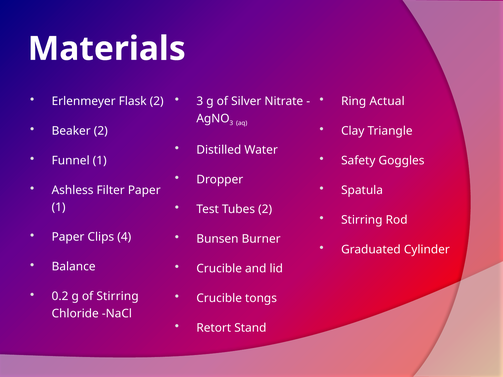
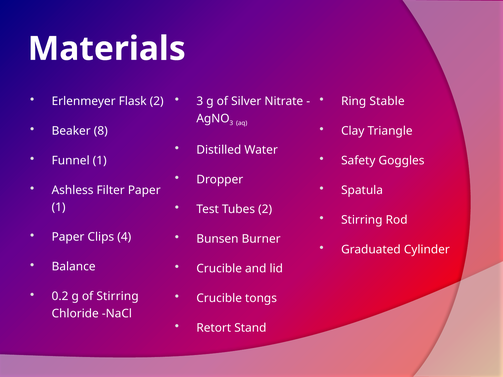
Actual: Actual -> Stable
Beaker 2: 2 -> 8
